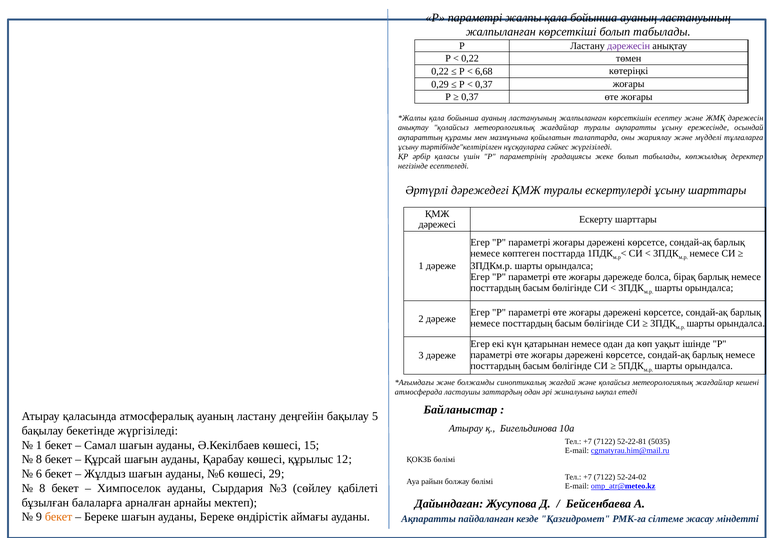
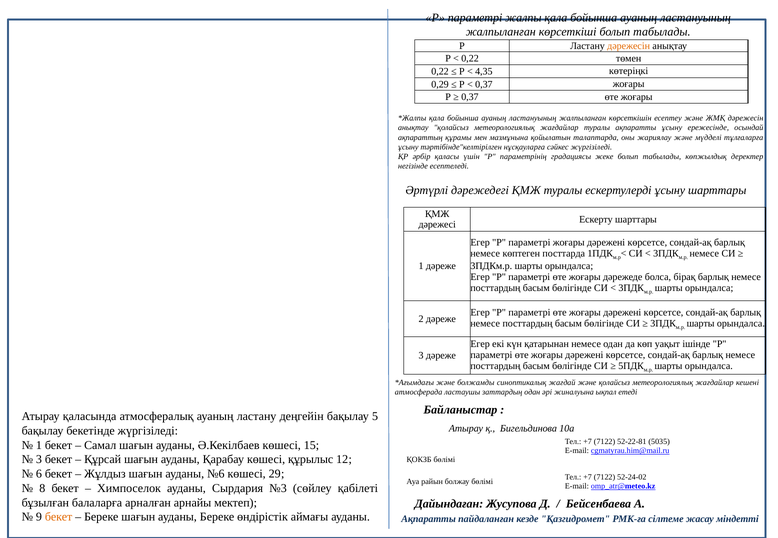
дәрежесін at (629, 46) colour: purple -> orange
6,68: 6,68 -> 4,35
8 at (39, 460): 8 -> 3
